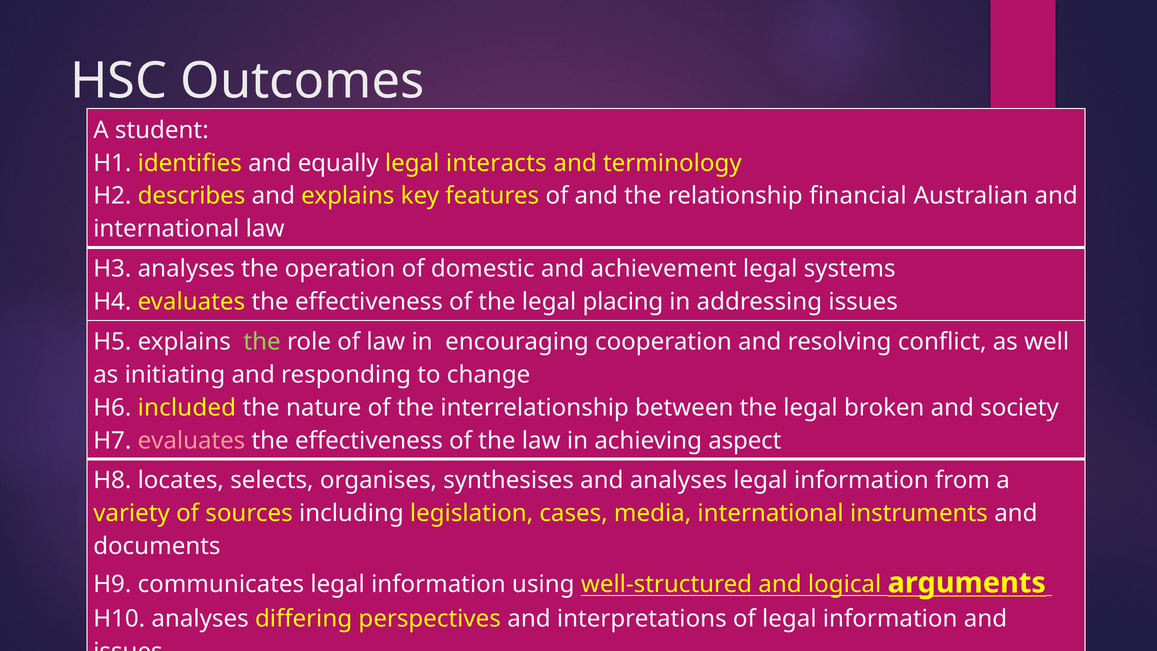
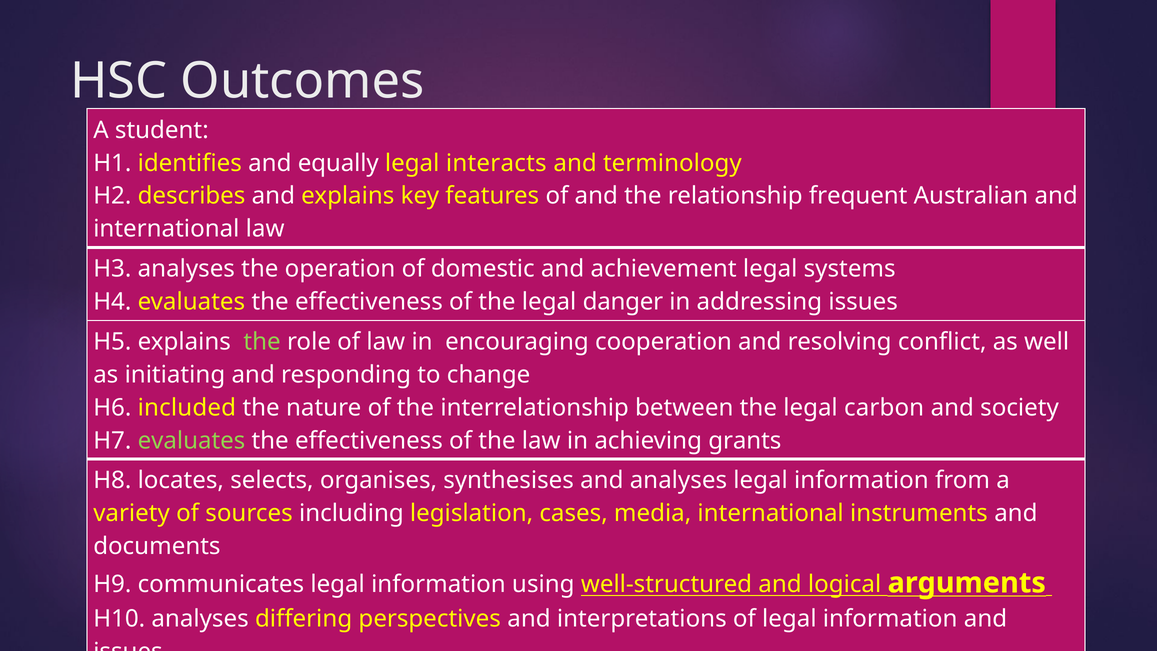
financial: financial -> frequent
placing: placing -> danger
broken: broken -> carbon
evaluates at (191, 440) colour: pink -> light green
aspect: aspect -> grants
